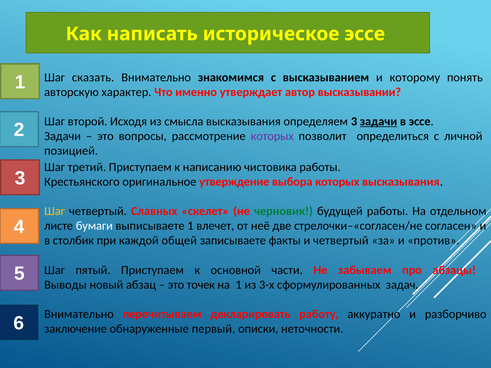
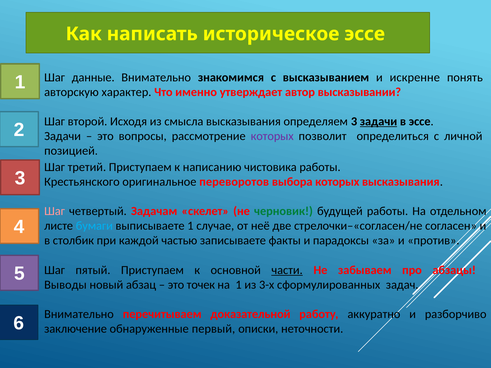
сказать: сказать -> данные
которому: которому -> искренне
утверждение: утверждение -> переворотов
Шаг at (55, 211) colour: yellow -> pink
Славных: Славных -> Задачам
бумаги colour: white -> light blue
влечет: влечет -> случае
общей: общей -> частью
и четвертый: четвертый -> парадоксы
части underline: none -> present
декларировать: декларировать -> доказательной
